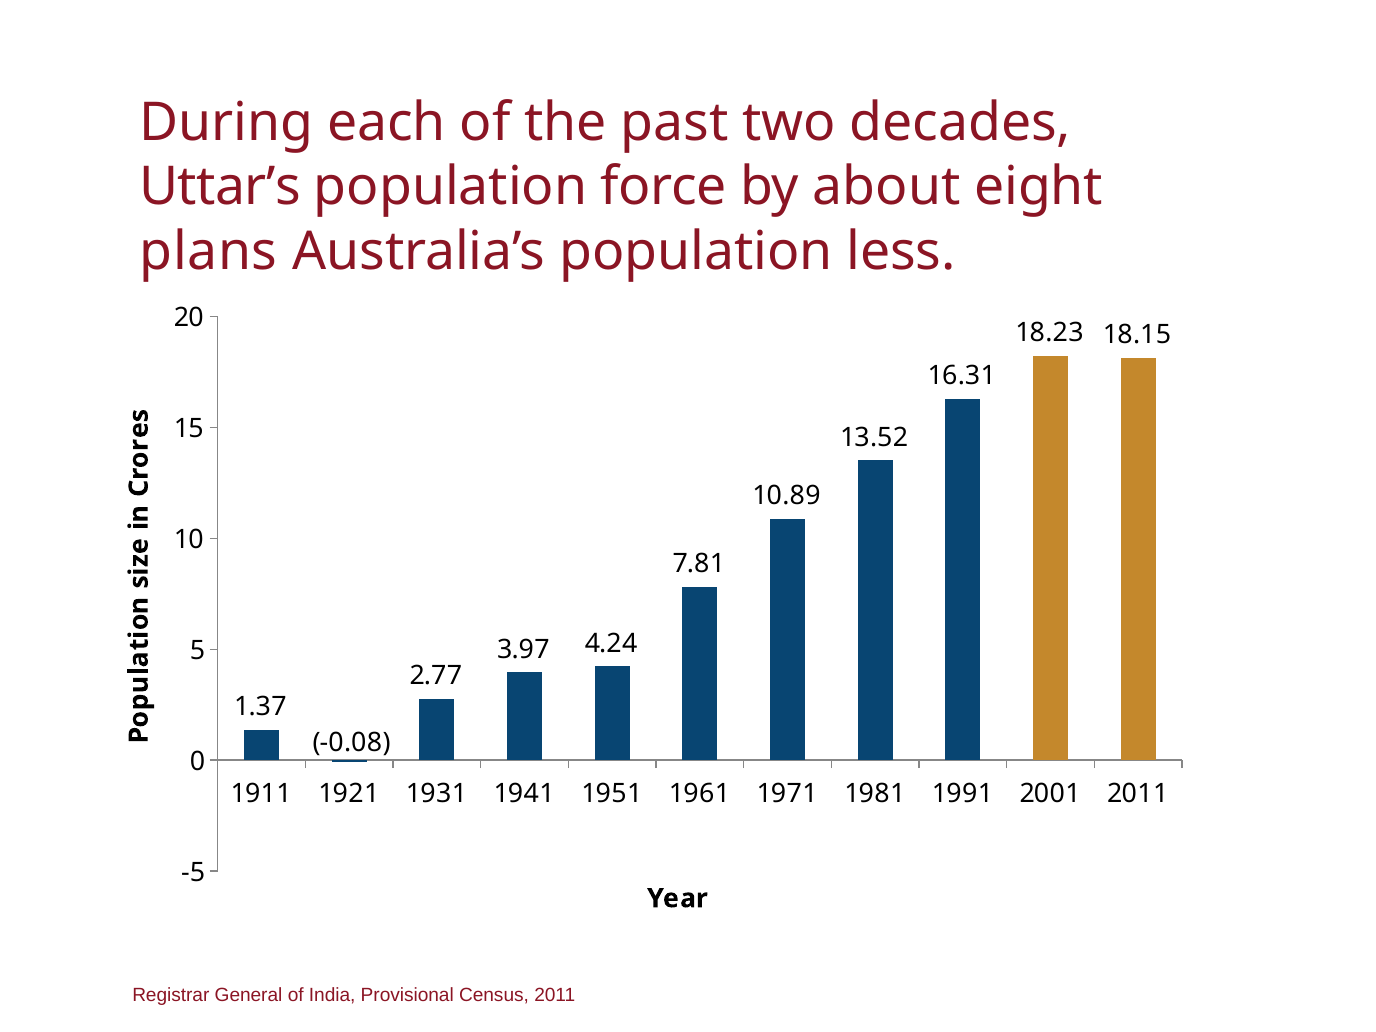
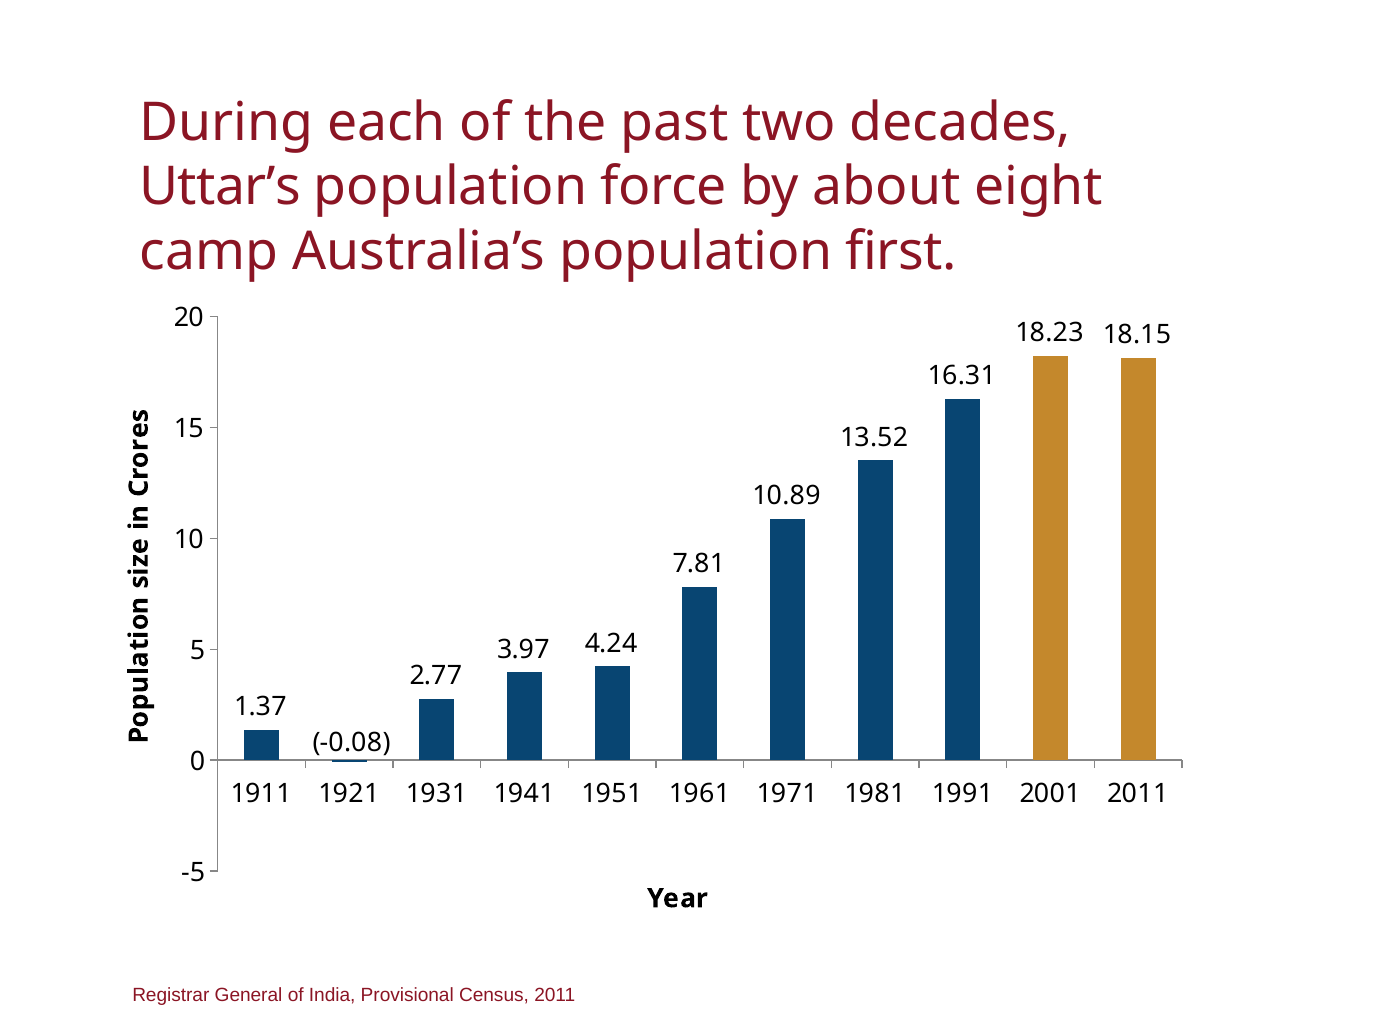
plans: plans -> camp
less: less -> first
